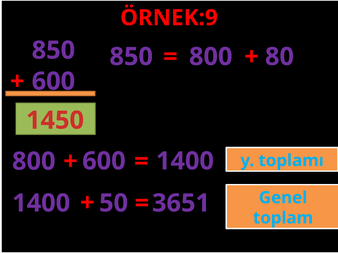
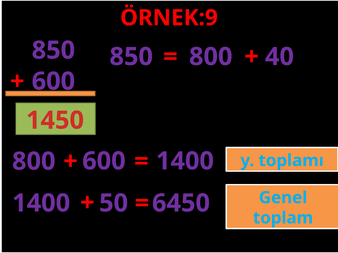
80: 80 -> 40
3651: 3651 -> 6450
